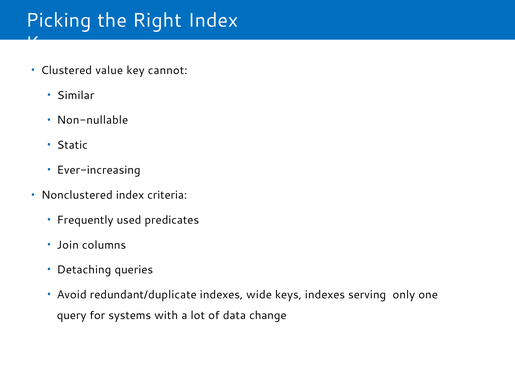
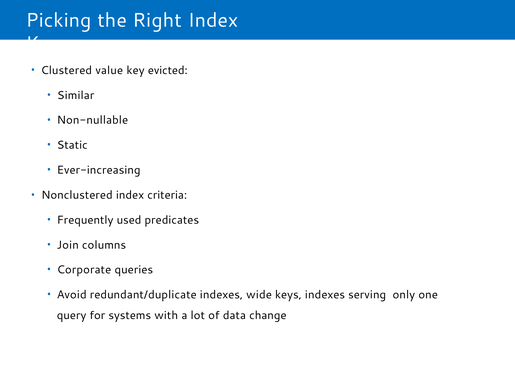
cannot: cannot -> evicted
Detaching: Detaching -> Corporate
